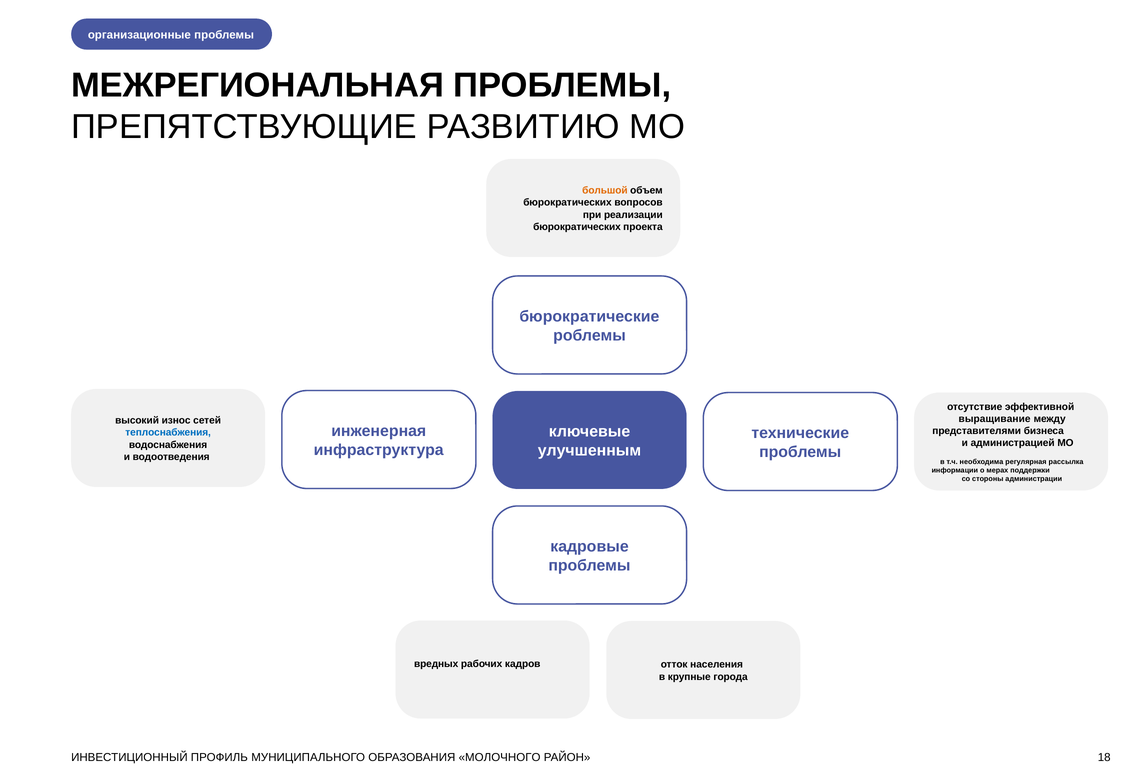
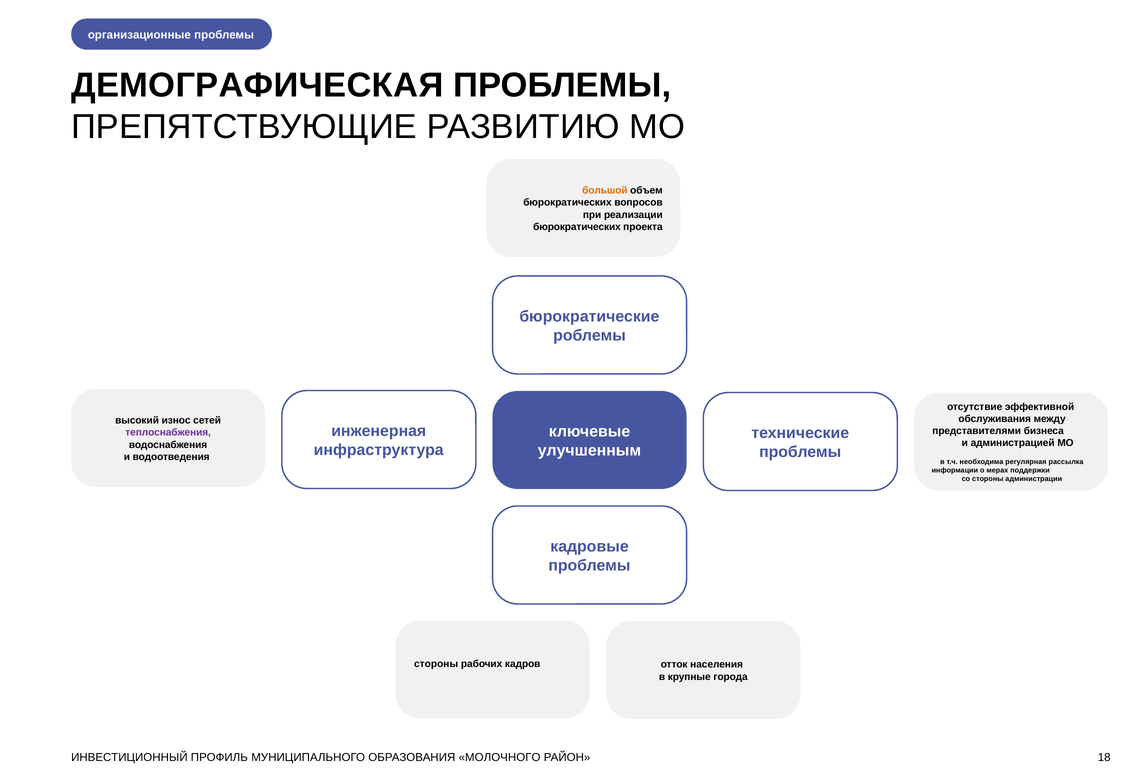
МЕЖРЕГИОНАЛЬНАЯ: МЕЖРЕГИОНАЛЬНАЯ -> ДЕМОГРАФИЧЕСКАЯ
выращивание: выращивание -> обслуживания
теплоснабжения colour: blue -> purple
вредных at (436, 664): вредных -> стороны
